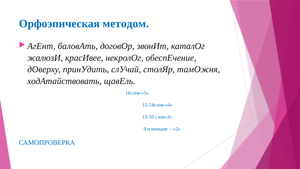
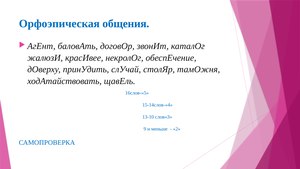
методом: методом -> общения
